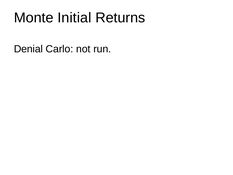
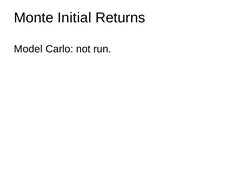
Denial: Denial -> Model
